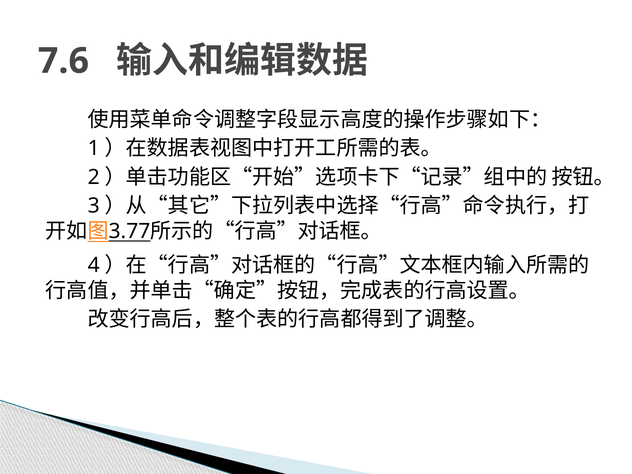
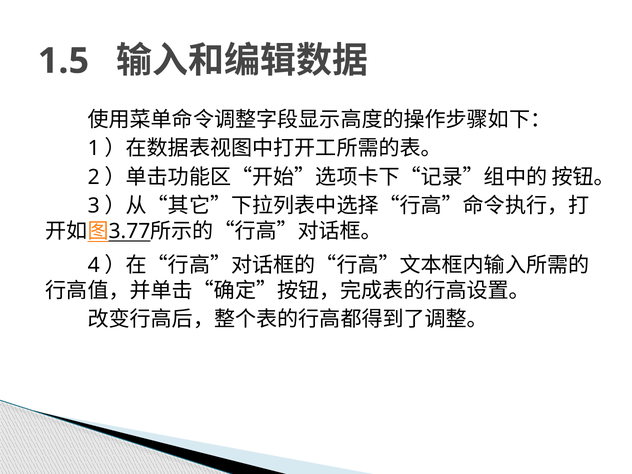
7.6: 7.6 -> 1.5
